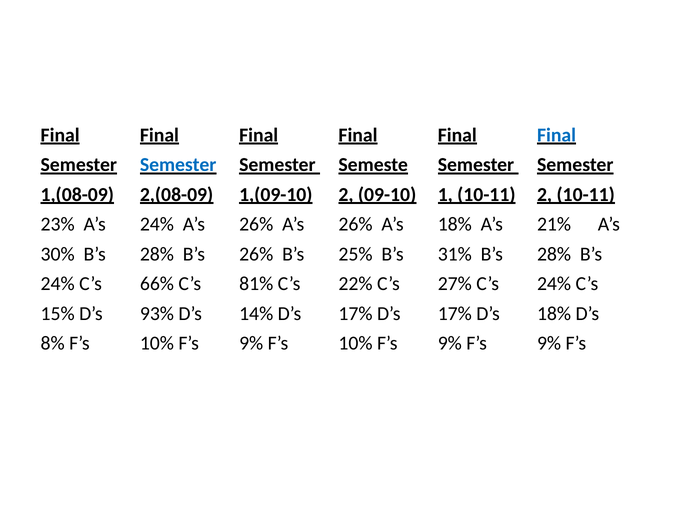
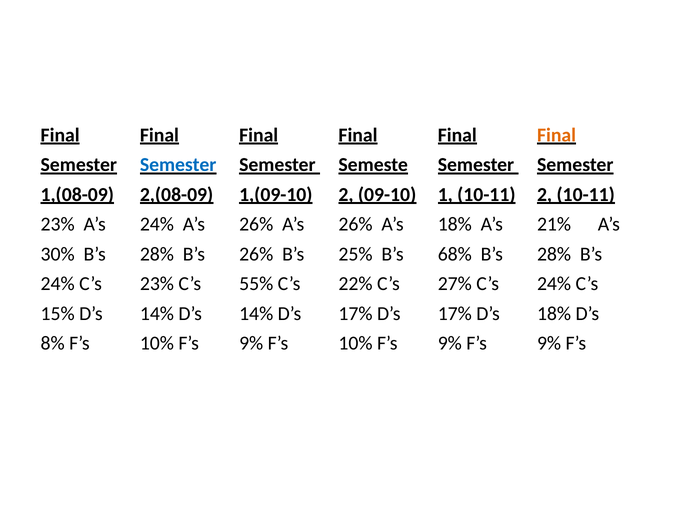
Final at (557, 135) colour: blue -> orange
31%: 31% -> 68%
66% at (157, 284): 66% -> 23%
81%: 81% -> 55%
93% at (157, 313): 93% -> 14%
